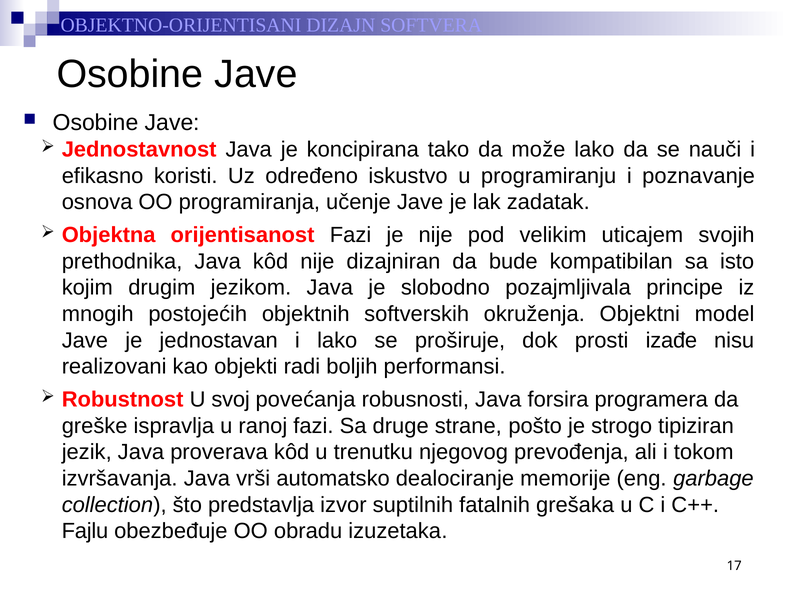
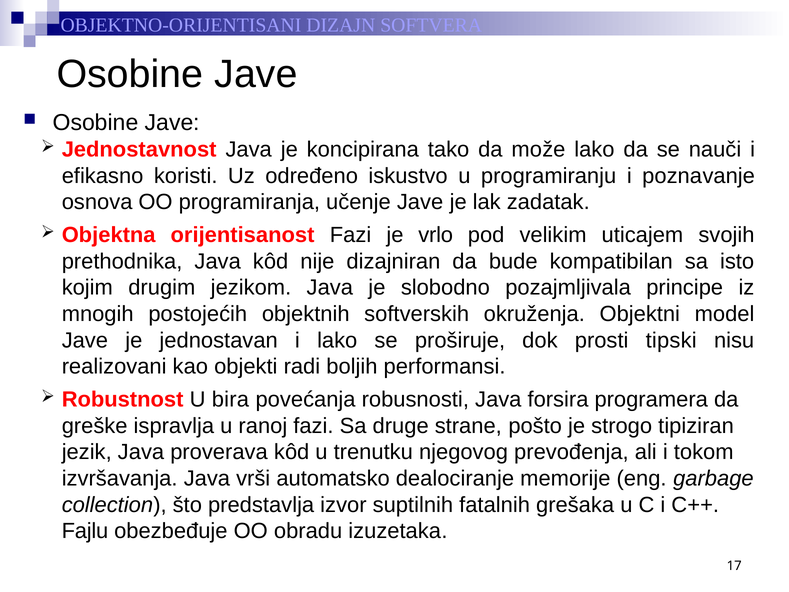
je nije: nije -> vrlo
izađe: izađe -> tipski
svoj: svoj -> bira
